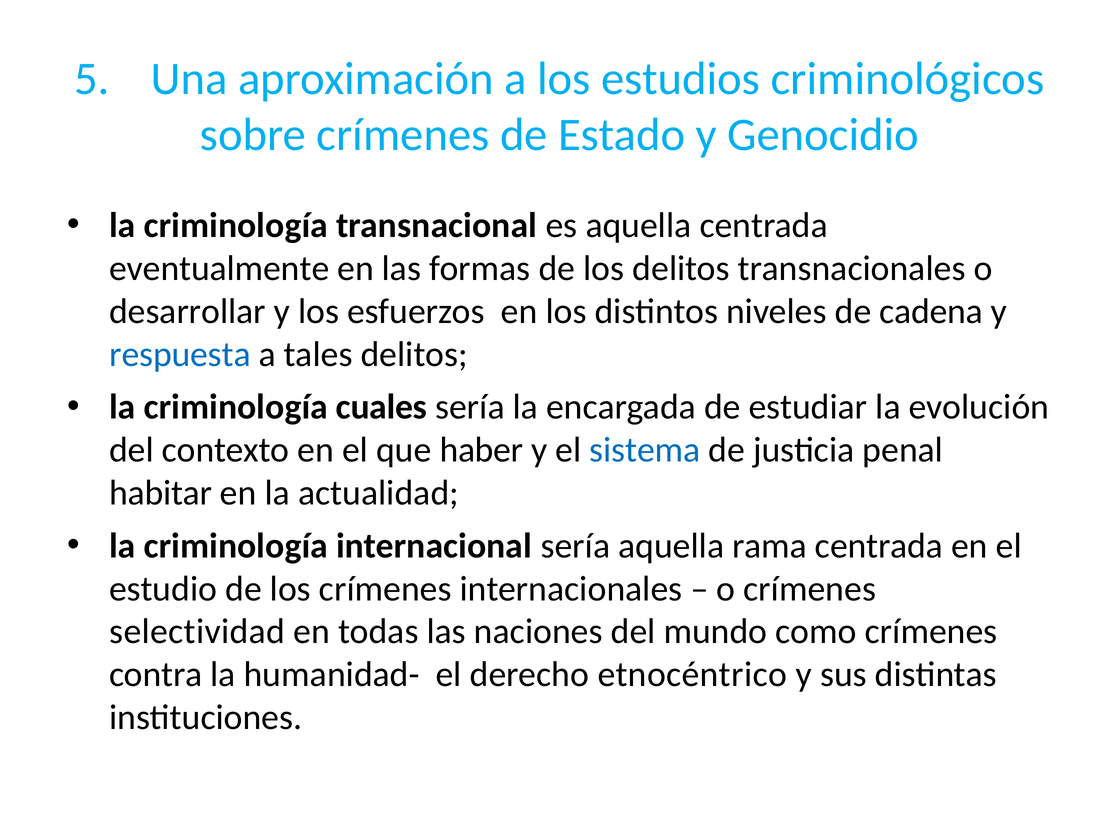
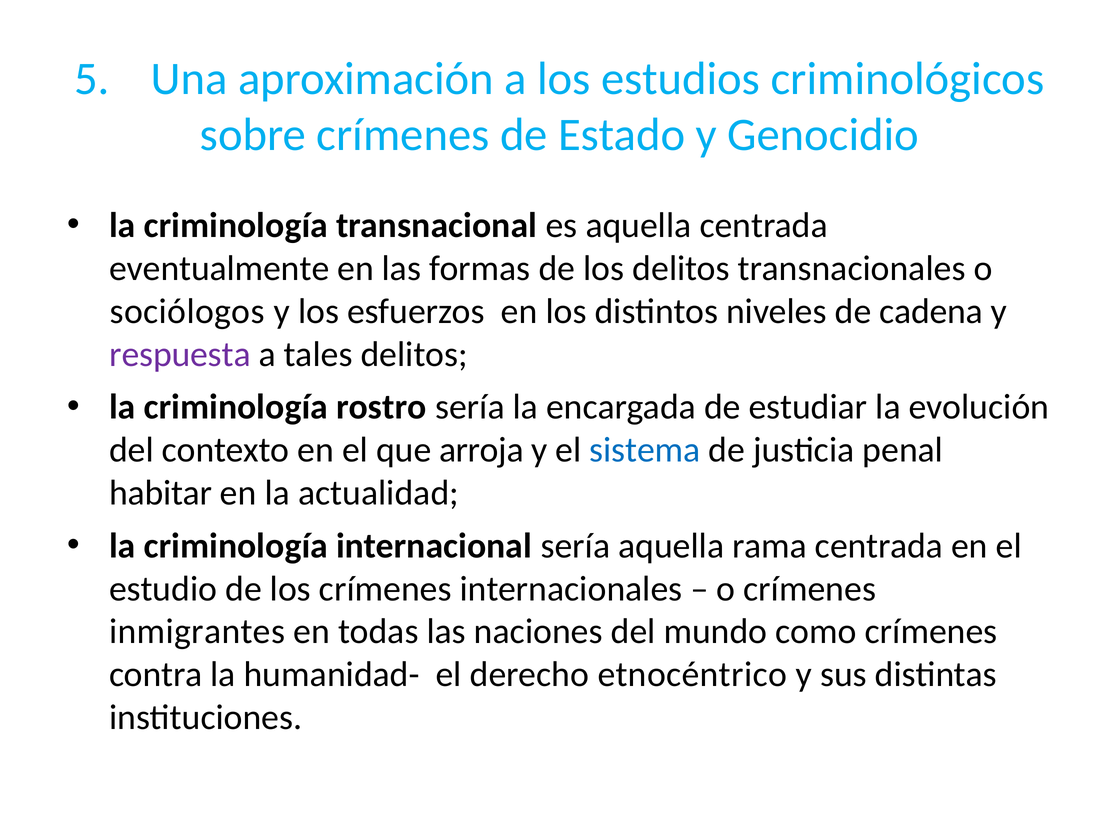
desarrollar: desarrollar -> sociólogos
respuesta colour: blue -> purple
cuales: cuales -> rostro
haber: haber -> arroja
selectividad: selectividad -> inmigrantes
